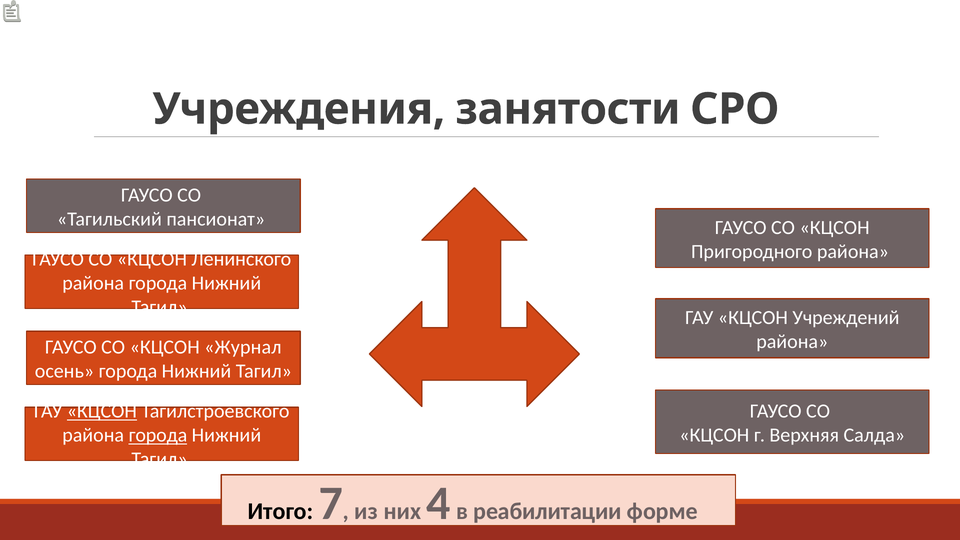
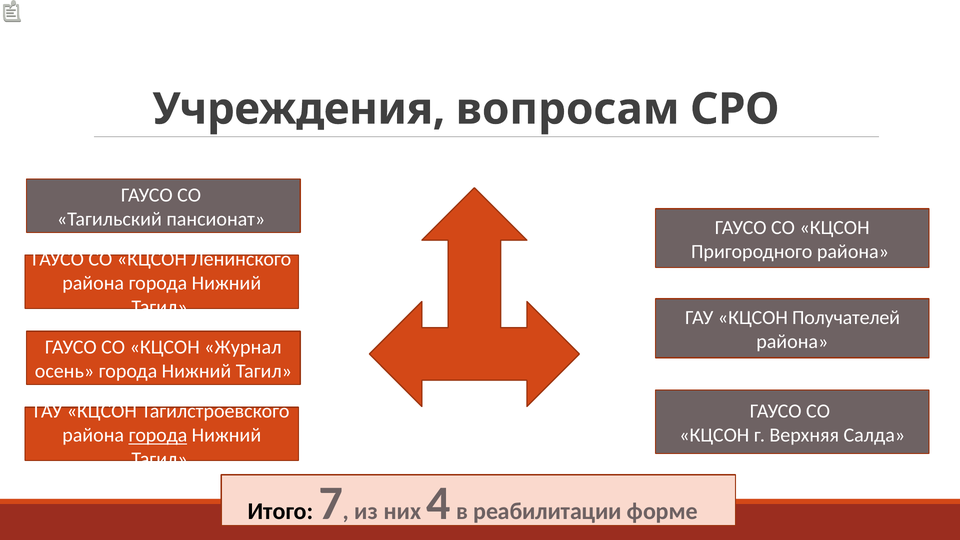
занятости: занятости -> вопросам
Учреждений: Учреждений -> Получателей
КЦСОН at (102, 411) underline: present -> none
